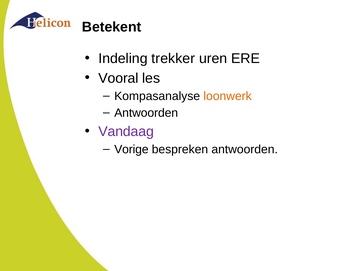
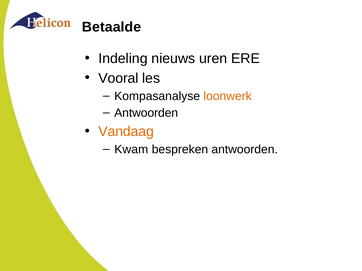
Betekent: Betekent -> Betaalde
trekker: trekker -> nieuws
Vandaag colour: purple -> orange
Vorige: Vorige -> Kwam
